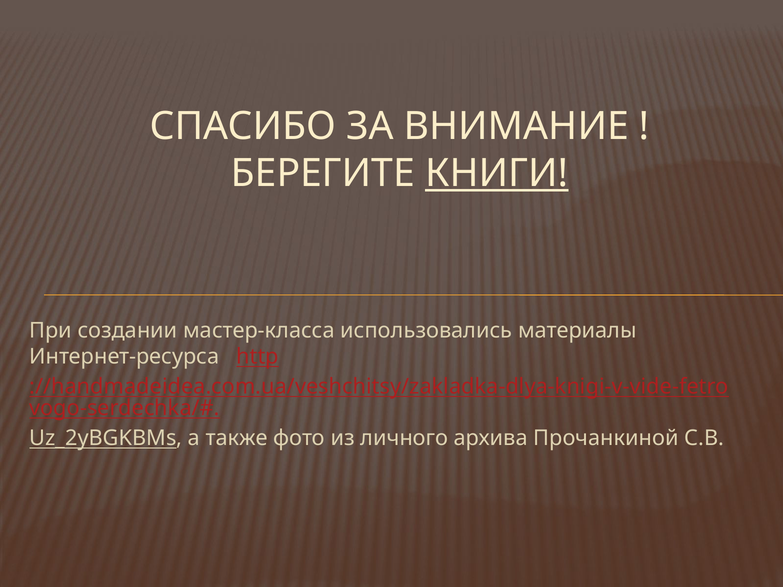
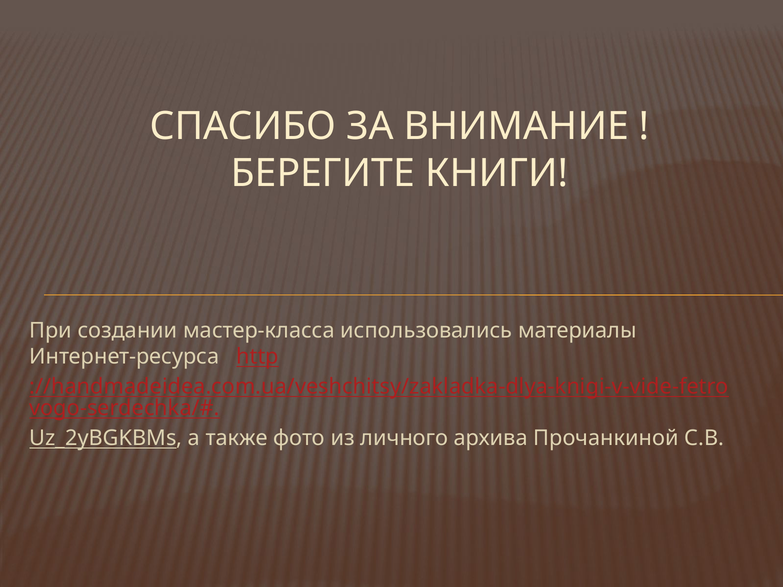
КНИГИ underline: present -> none
